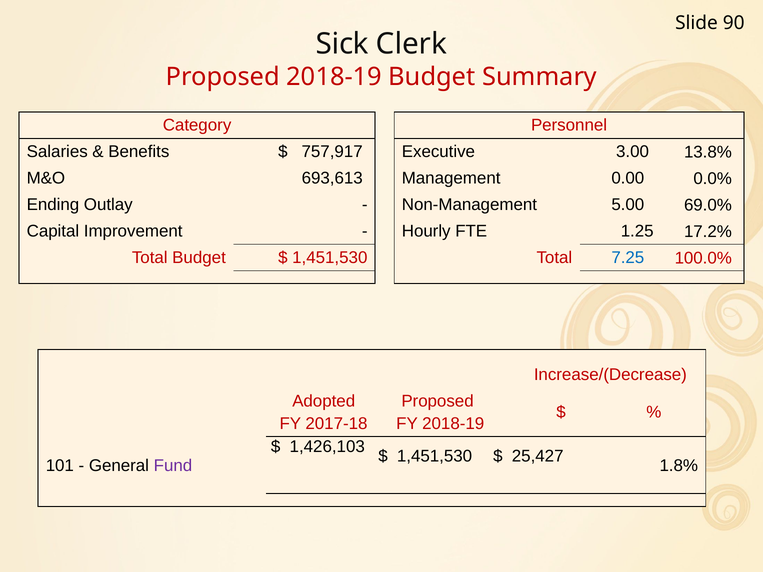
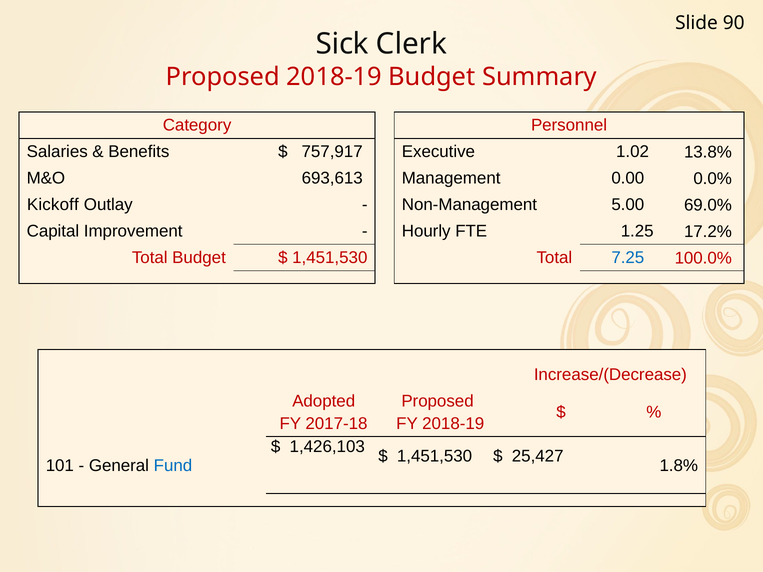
3.00: 3.00 -> 1.02
Ending: Ending -> Kickoff
Fund colour: purple -> blue
